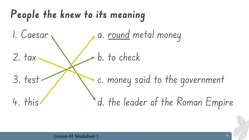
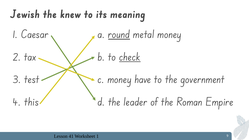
People: People -> Jewish
check underline: none -> present
said: said -> have
